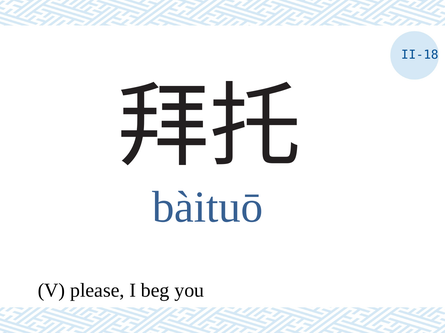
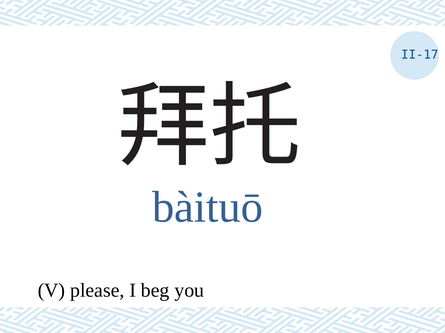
II-18: II-18 -> II-17
